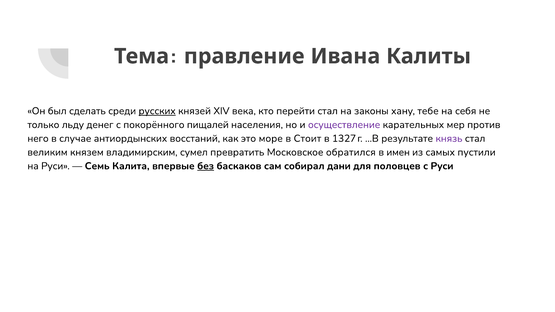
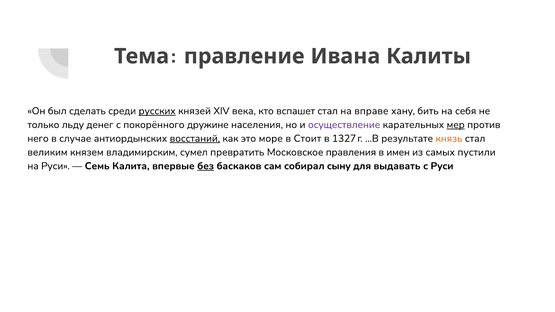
перейти: перейти -> вспашет
законы: законы -> вправе
тебе: тебе -> бить
пищалей: пищалей -> дружине
мер underline: none -> present
восстаний underline: none -> present
князь colour: purple -> orange
обратился: обратился -> правления
дани: дани -> сыну
половцев: половцев -> выдавать
